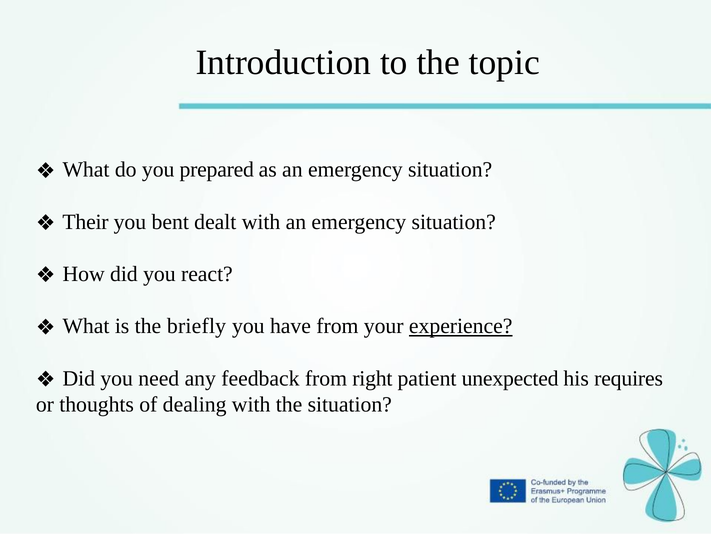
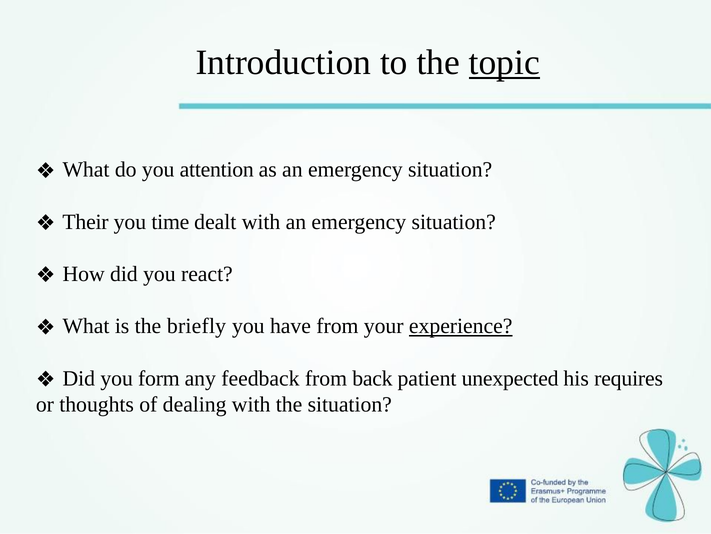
topic underline: none -> present
prepared: prepared -> attention
bent: bent -> time
need: need -> form
right: right -> back
